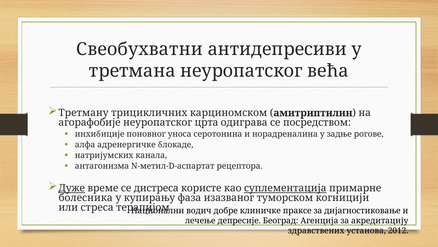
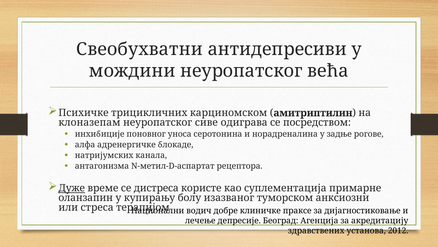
третмана: третмана -> мождини
Третману: Третману -> Психичке
агорафобије: агорафобије -> клоназепам
црта: црта -> сиве
суплементација underline: present -> none
болесника: болесника -> оланзапин
фаза: фаза -> болу
когницији: когницији -> анксиозни
